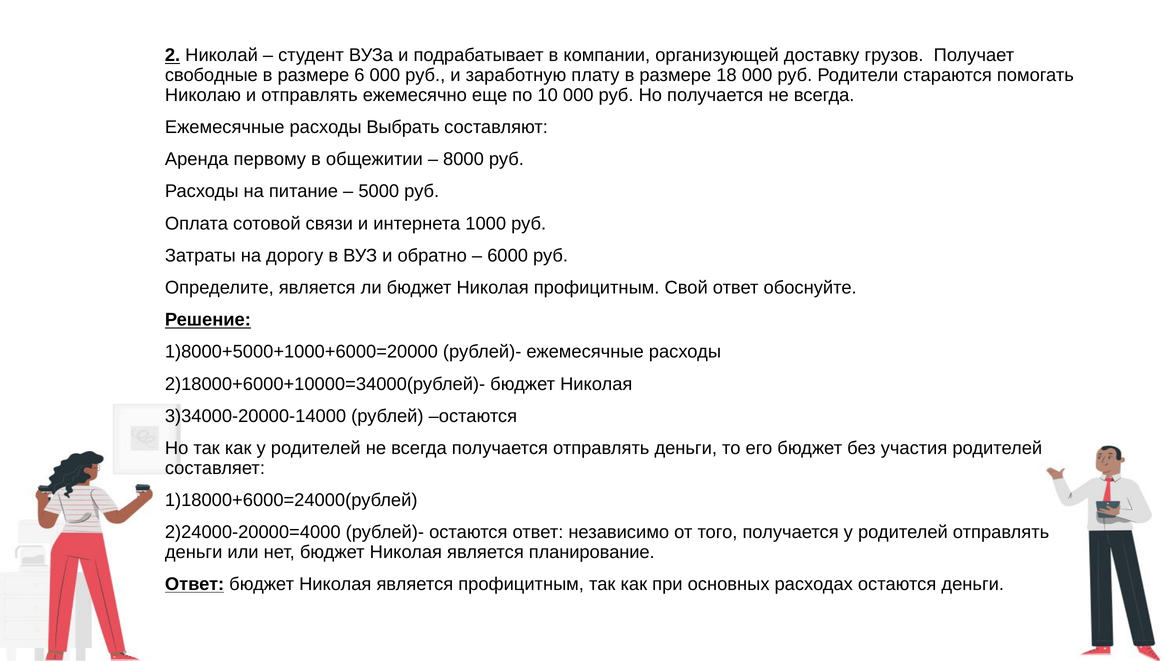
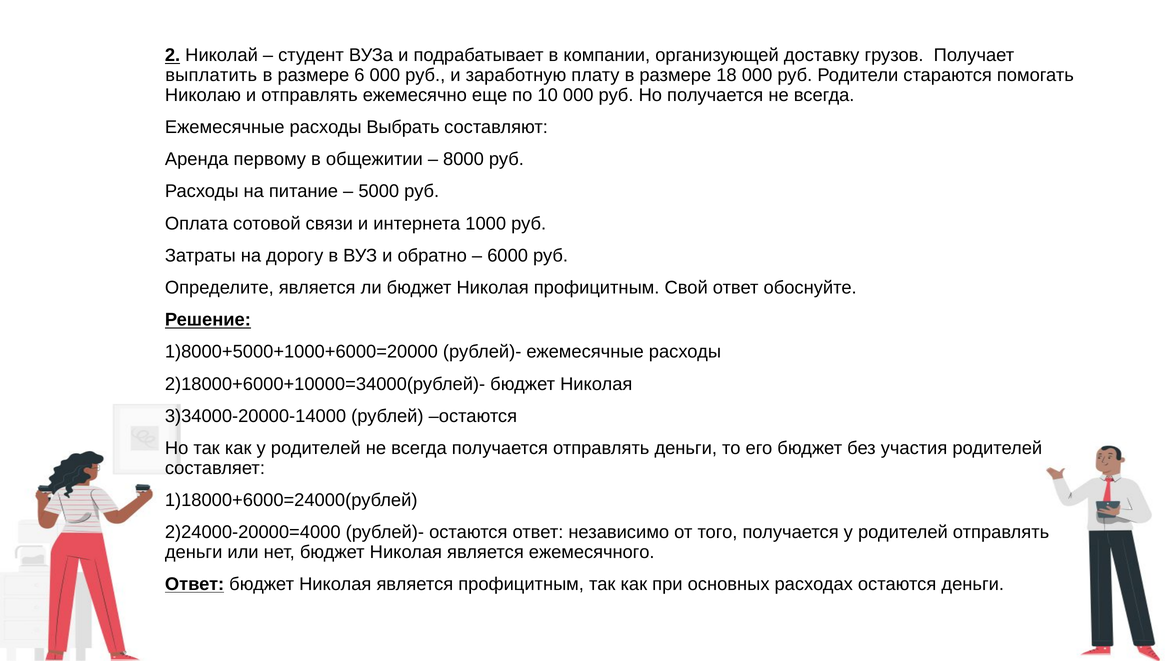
свободные: свободные -> выплатить
планирование: планирование -> ежемесячного
